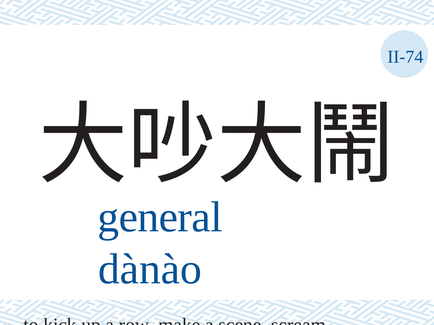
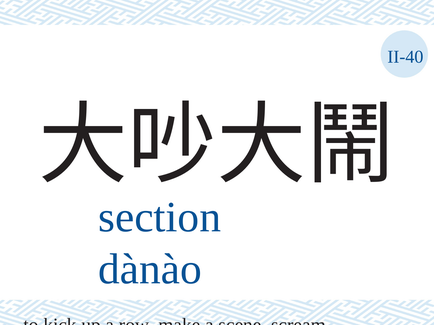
II-74: II-74 -> II-40
general: general -> section
